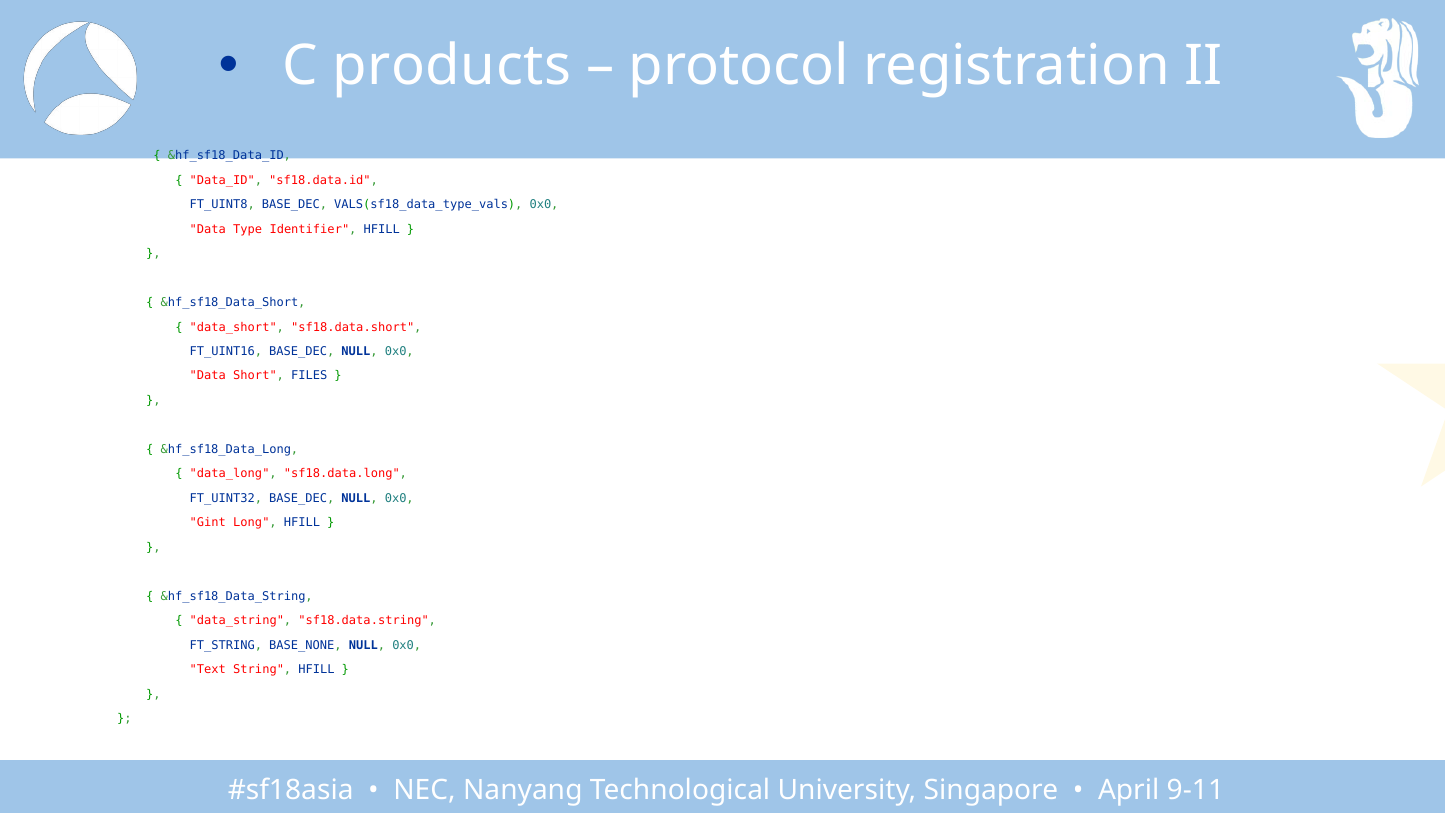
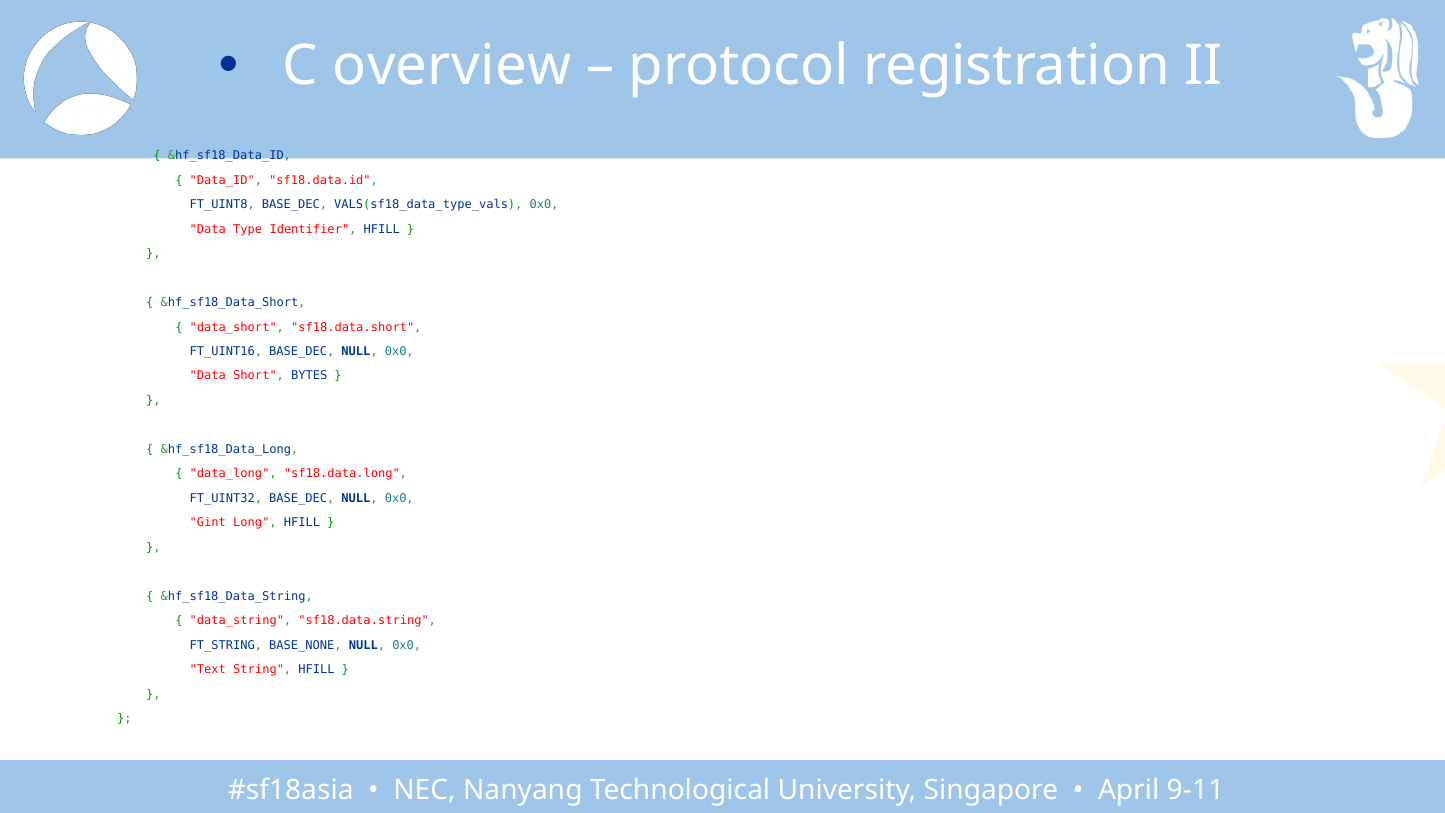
products: products -> overview
FILES: FILES -> BYTES
